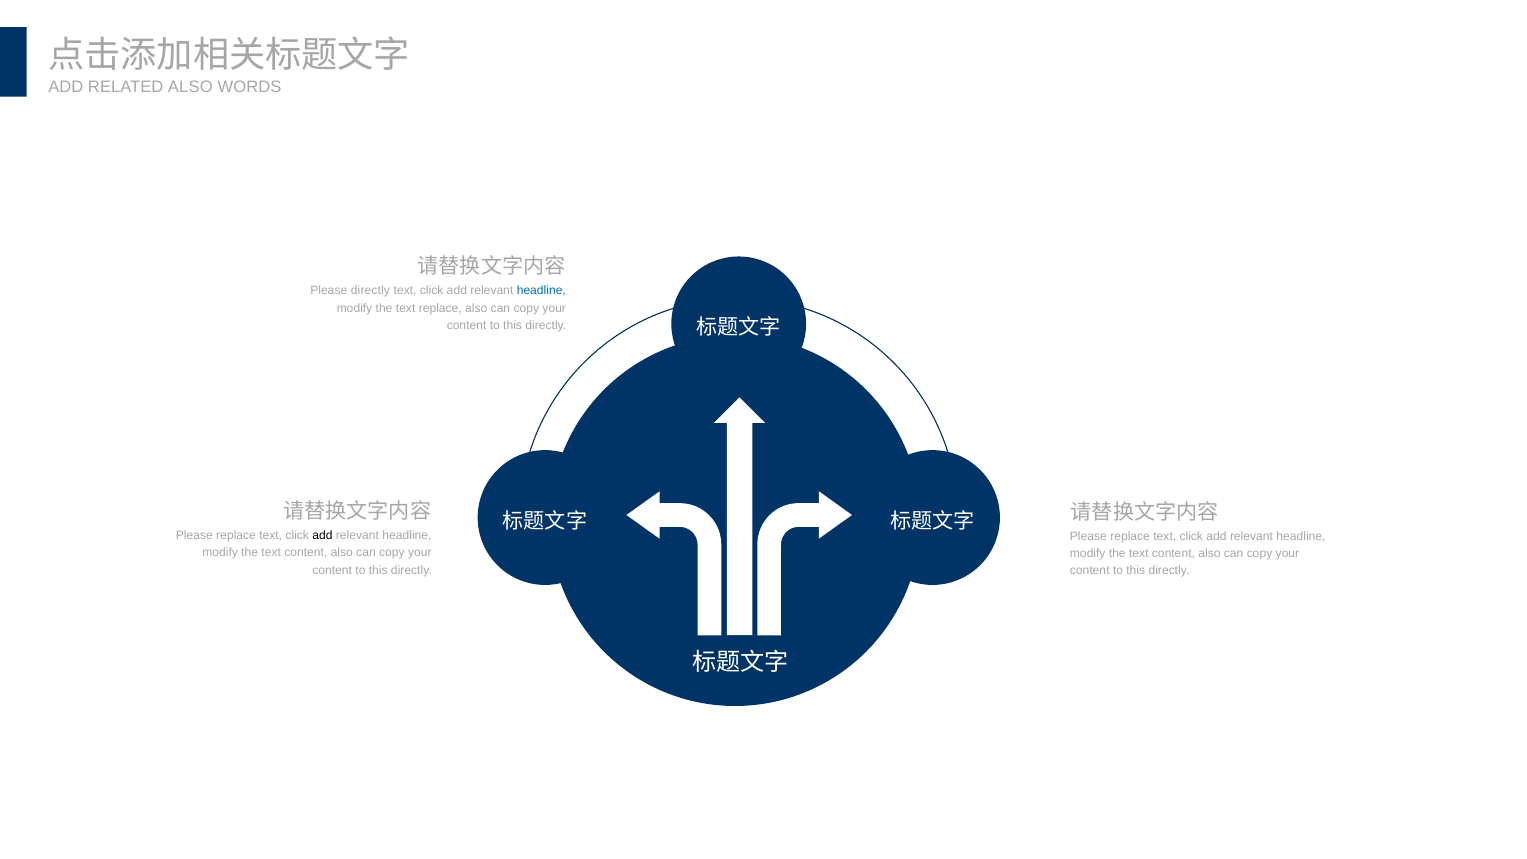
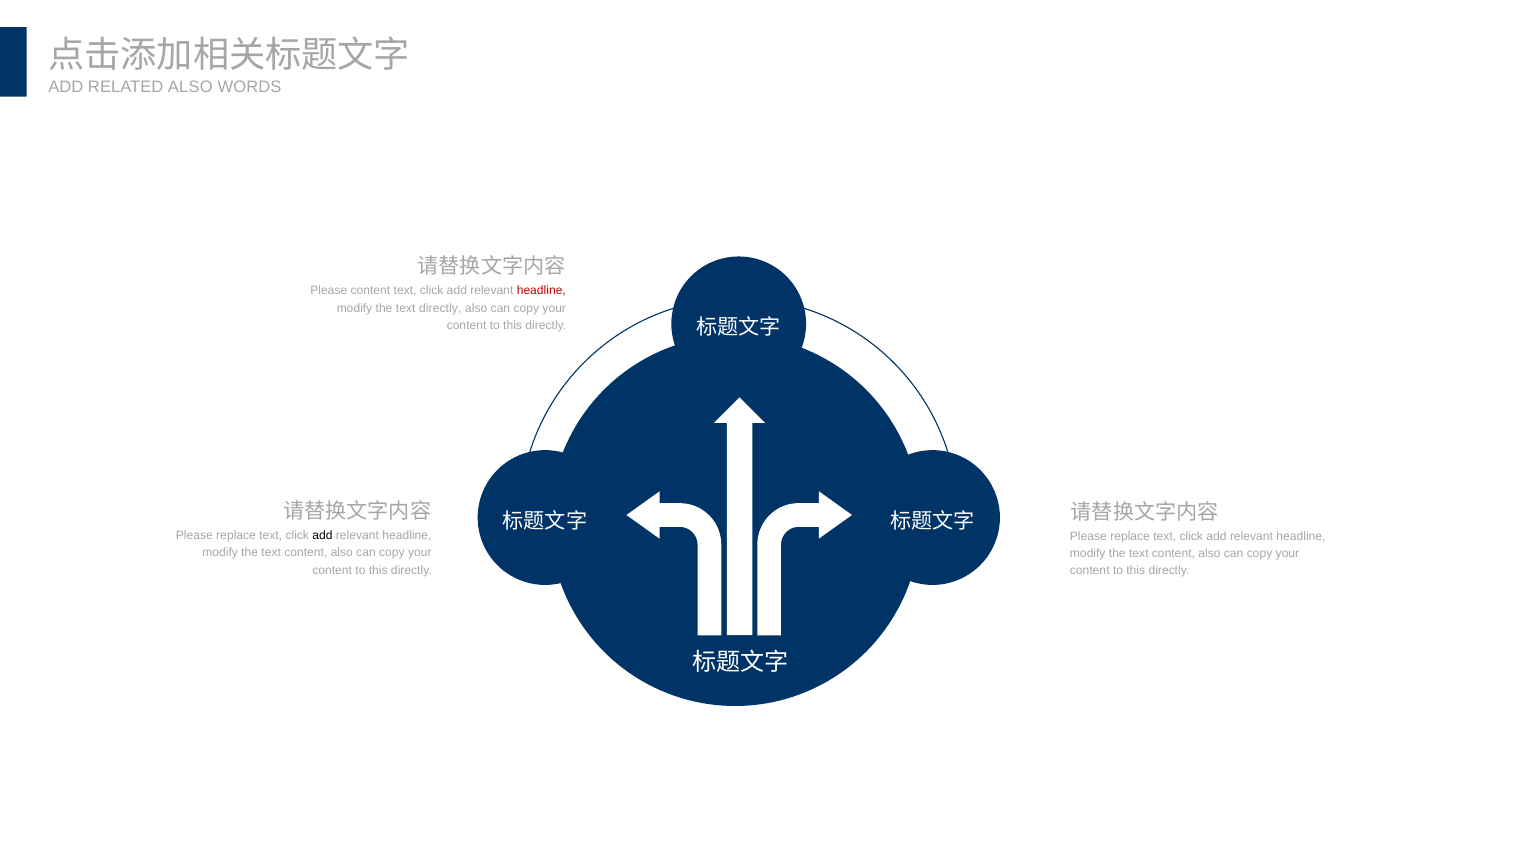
Please directly: directly -> content
headline at (541, 291) colour: blue -> red
text replace: replace -> directly
